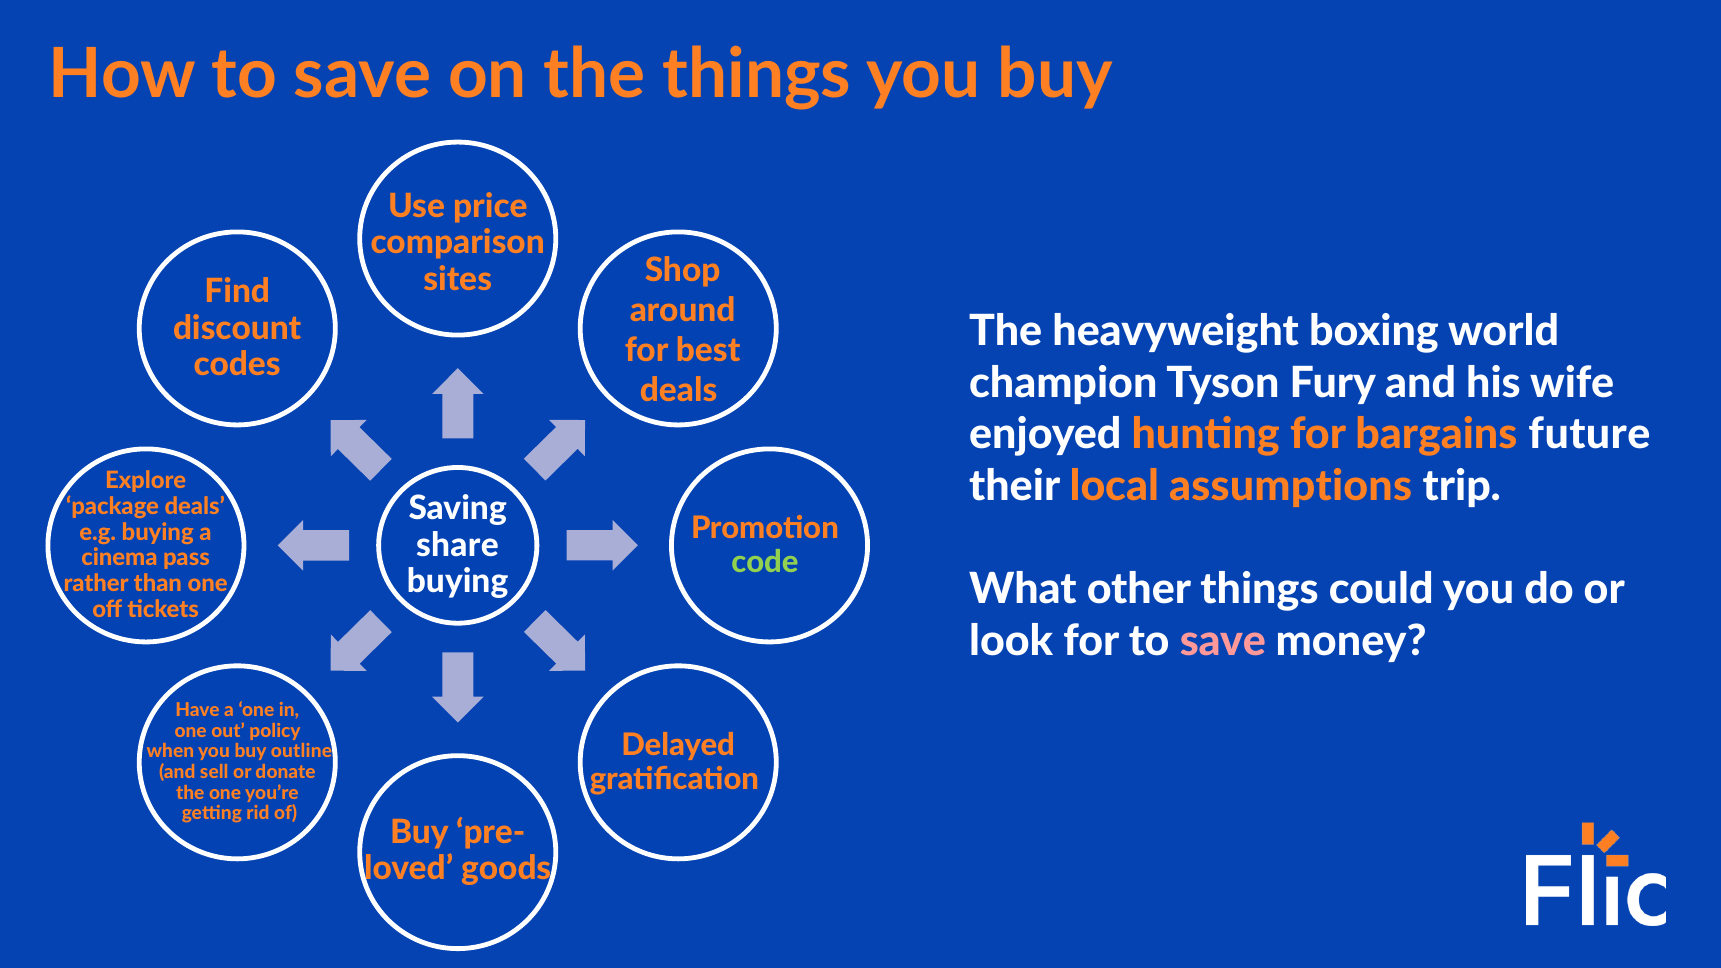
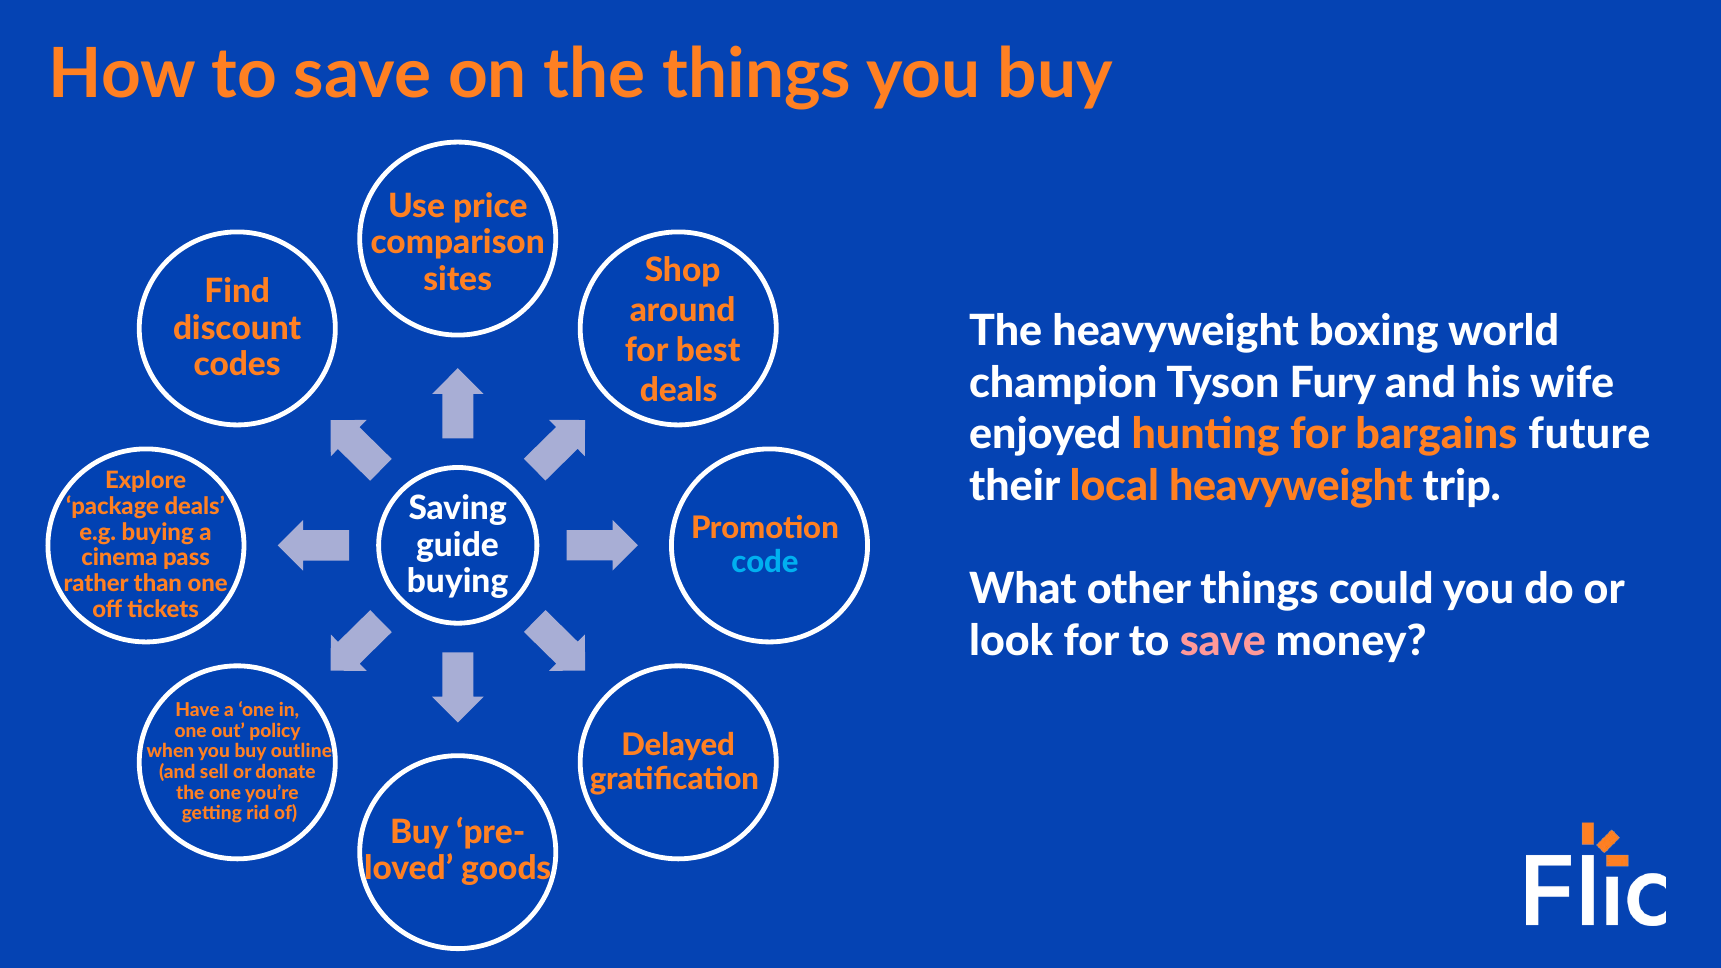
local assumptions: assumptions -> heavyweight
share: share -> guide
code colour: light green -> light blue
